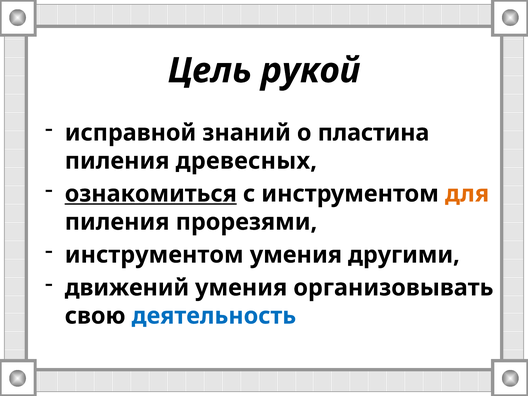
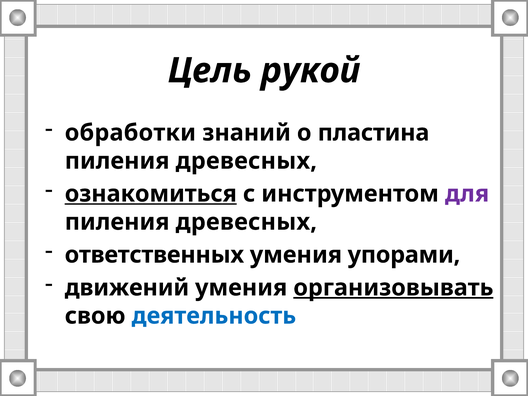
исправной: исправной -> обработки
для colour: orange -> purple
прорезями at (246, 222): прорезями -> древесных
инструментом at (154, 255): инструментом -> ответственных
другими: другими -> упорами
организовывать underline: none -> present
